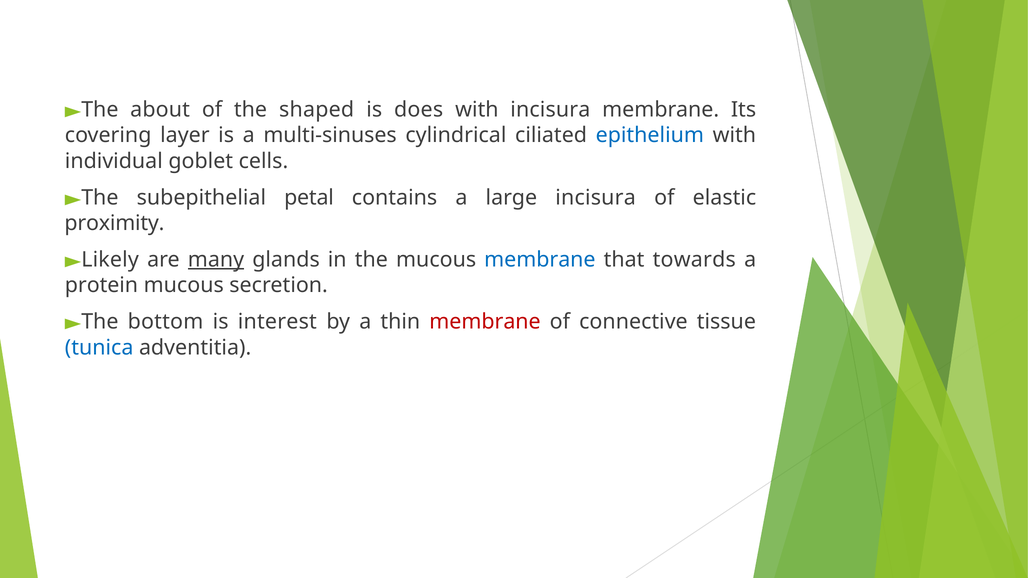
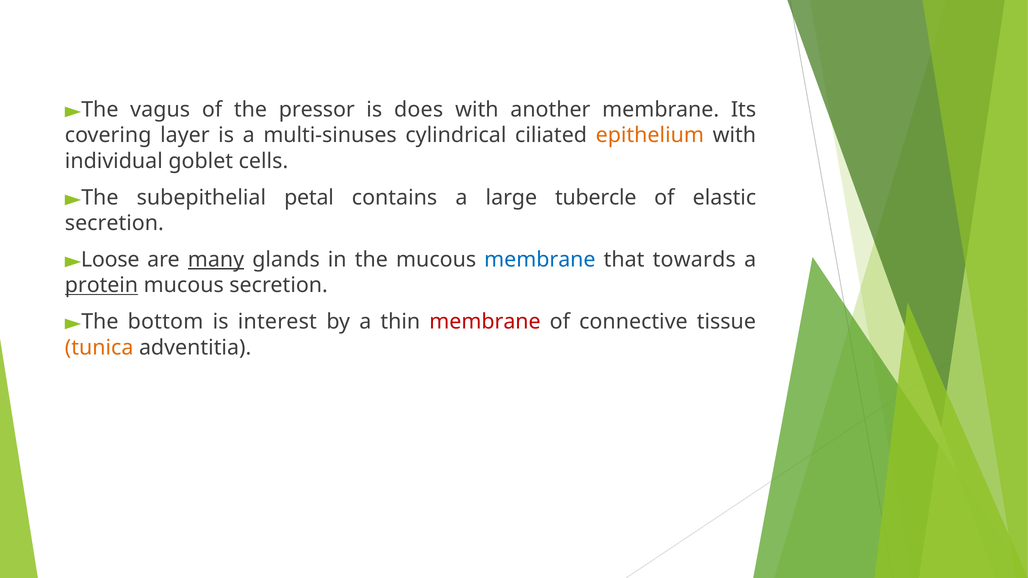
about: about -> vagus
shaped: shaped -> pressor
with incisura: incisura -> another
epithelium colour: blue -> orange
large incisura: incisura -> tubercle
proximity at (114, 223): proximity -> secretion
Likely: Likely -> Loose
protein underline: none -> present
tunica colour: blue -> orange
